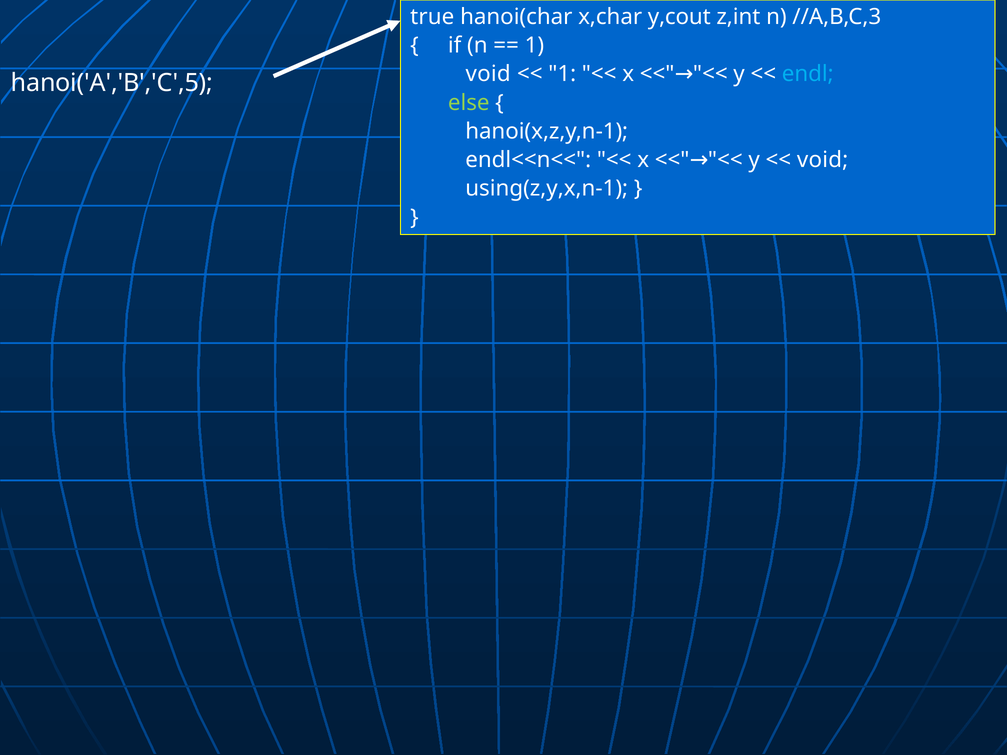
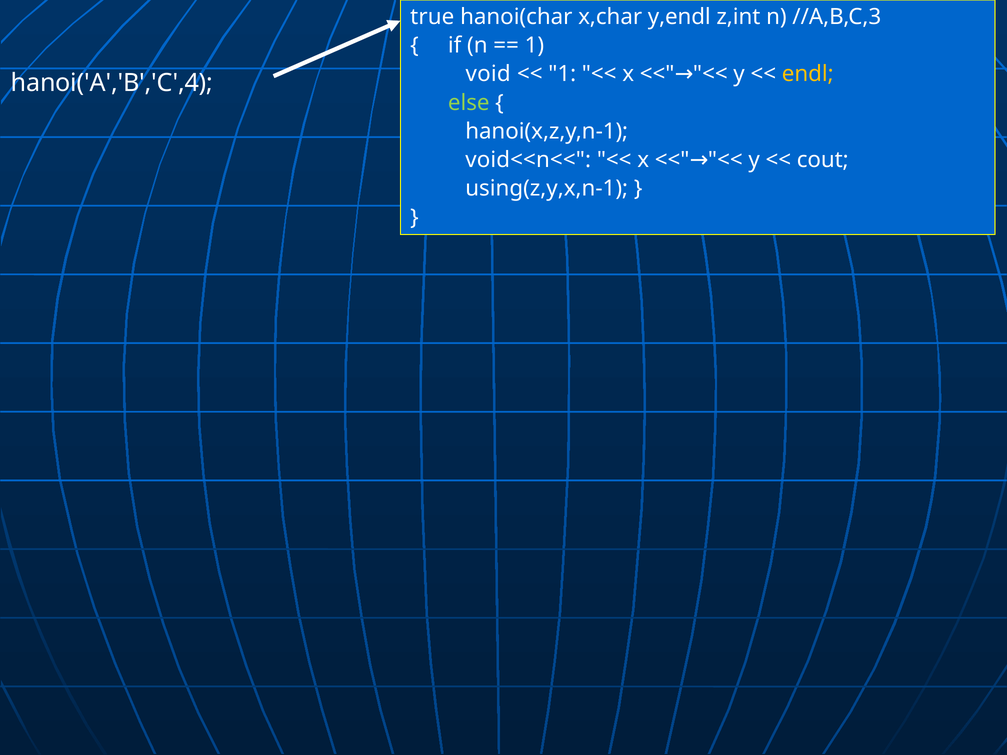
y,cout: y,cout -> y,endl
endl colour: light blue -> yellow
hanoi('A','B','C',5: hanoi('A','B','C',5 -> hanoi('A','B','C',4
endl<<n<<: endl<<n<< -> void<<n<<
void at (823, 160): void -> cout
